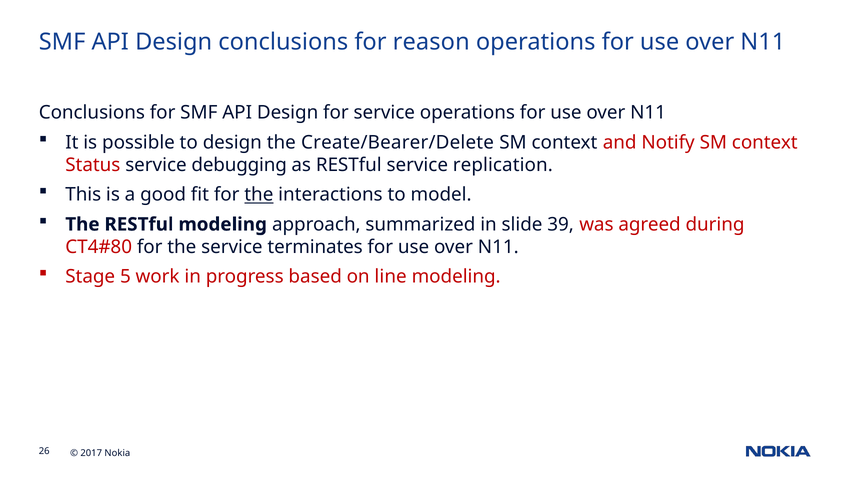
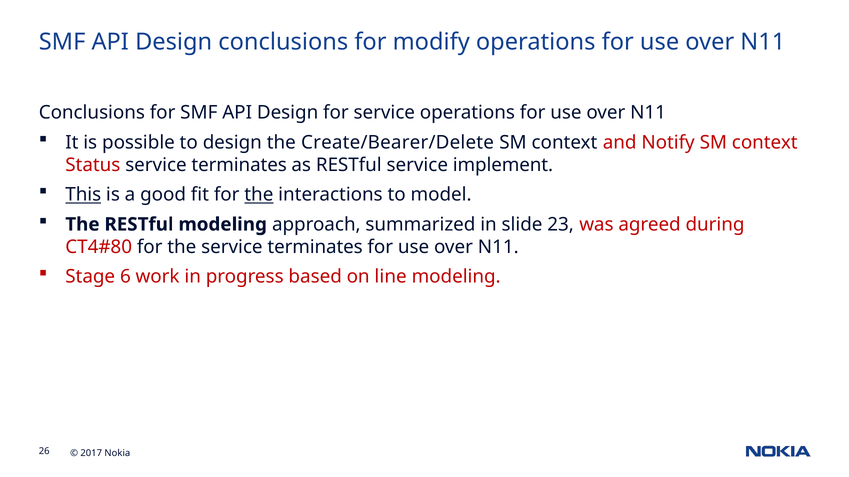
reason: reason -> modify
Status service debugging: debugging -> terminates
replication: replication -> implement
This underline: none -> present
39: 39 -> 23
5: 5 -> 6
